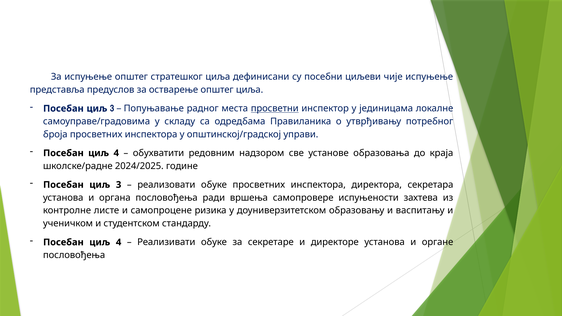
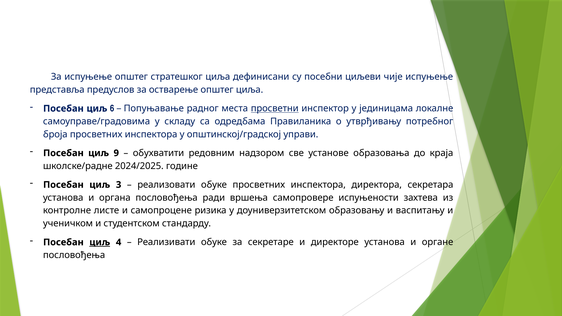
3 at (112, 109): 3 -> 6
4 at (116, 153): 4 -> 9
циљ at (100, 242) underline: none -> present
